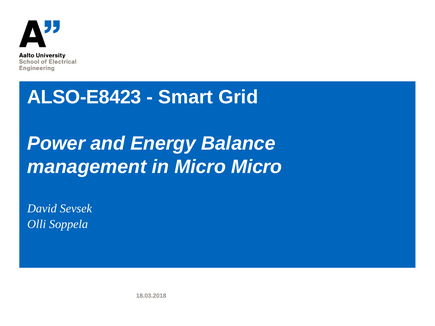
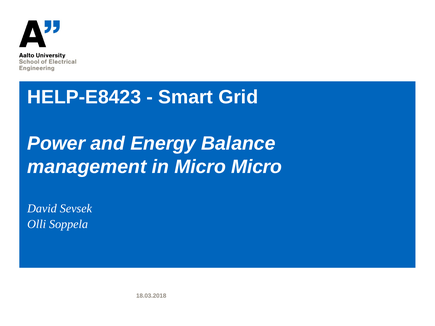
ALSO-E8423: ALSO-E8423 -> HELP-E8423
